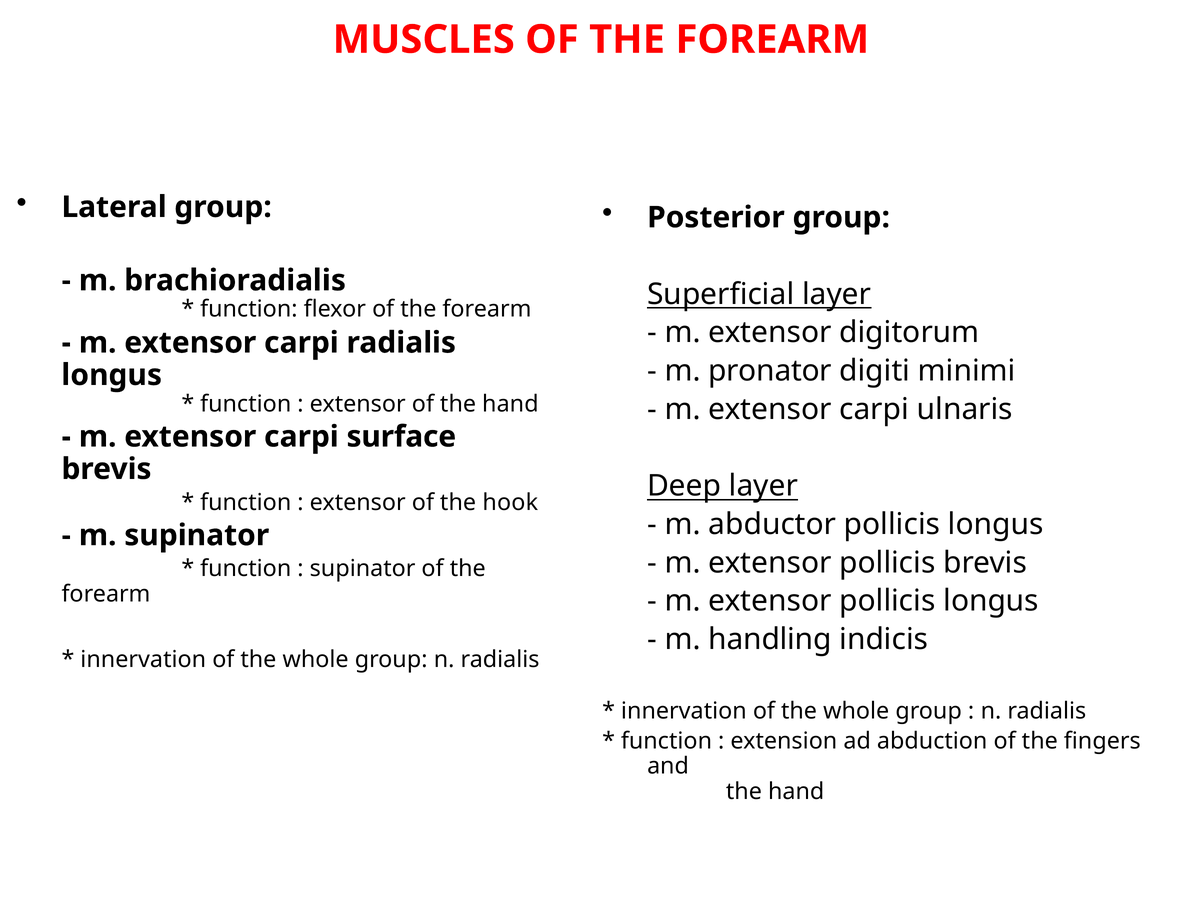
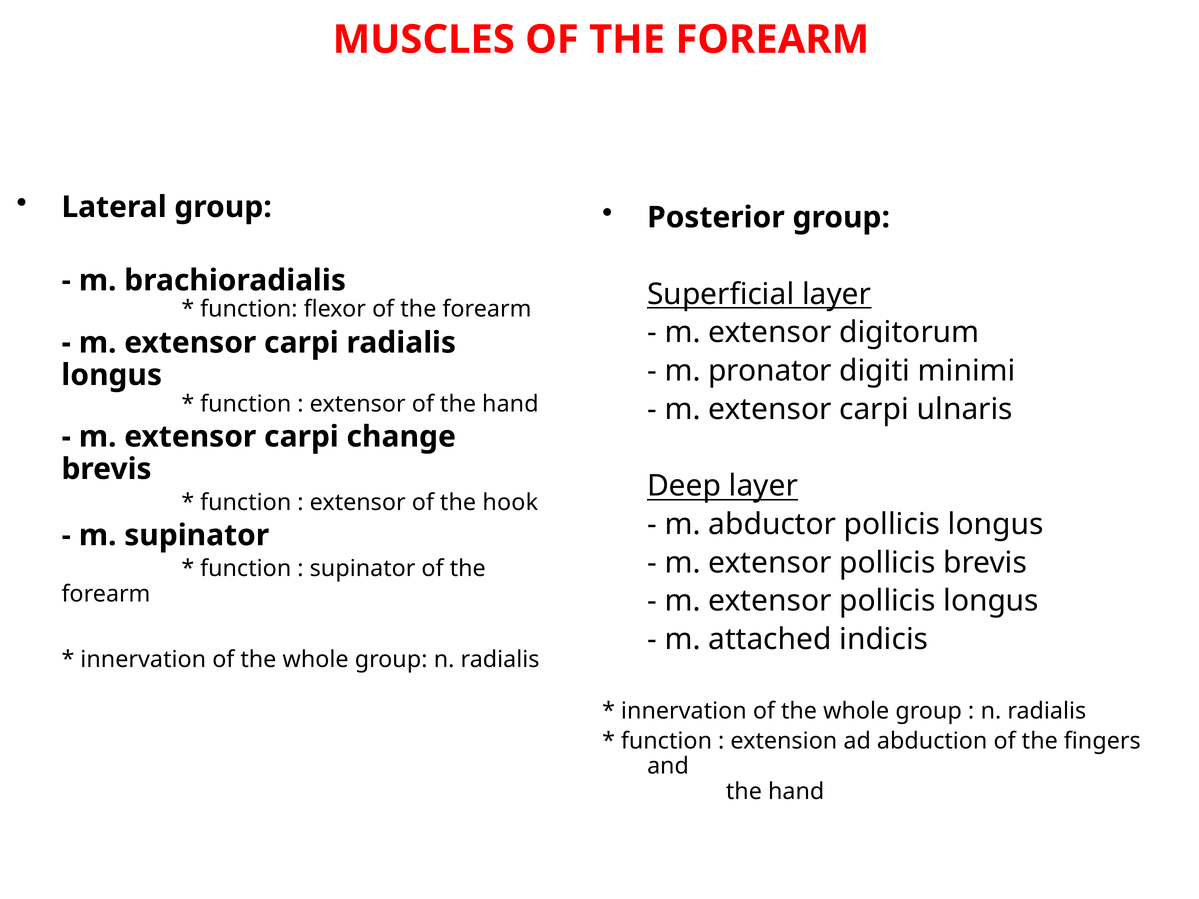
surface: surface -> change
handling: handling -> attached
